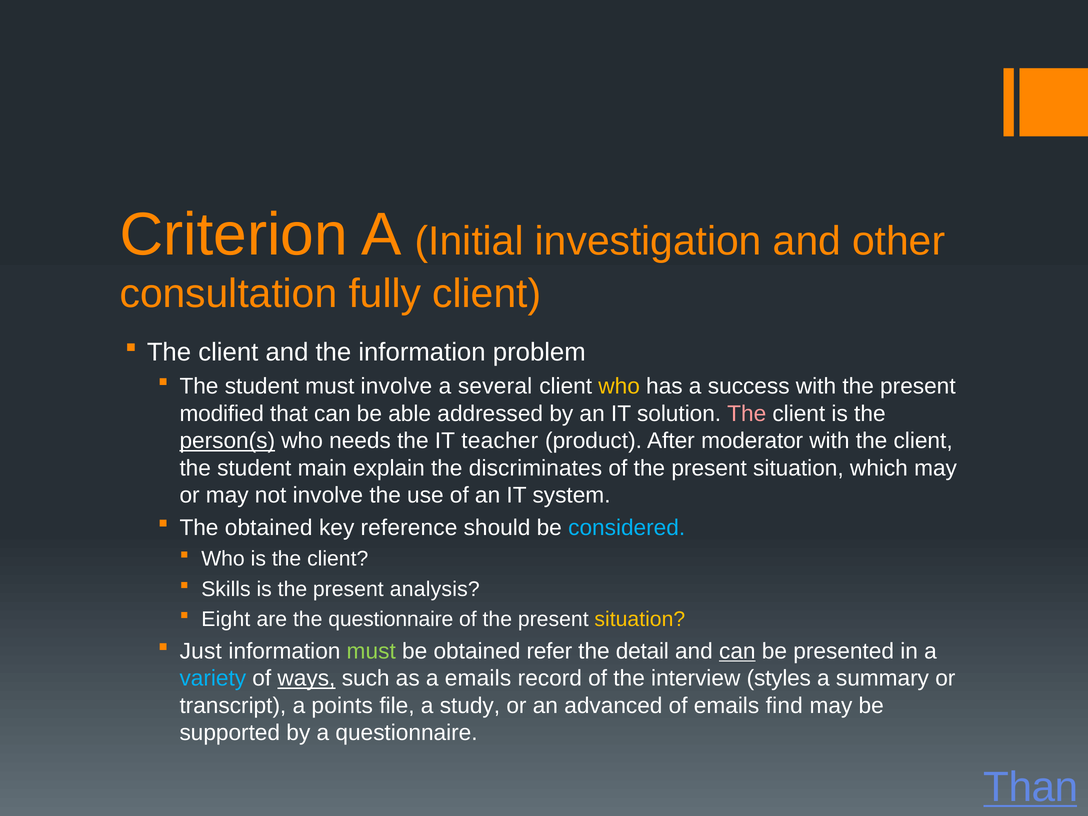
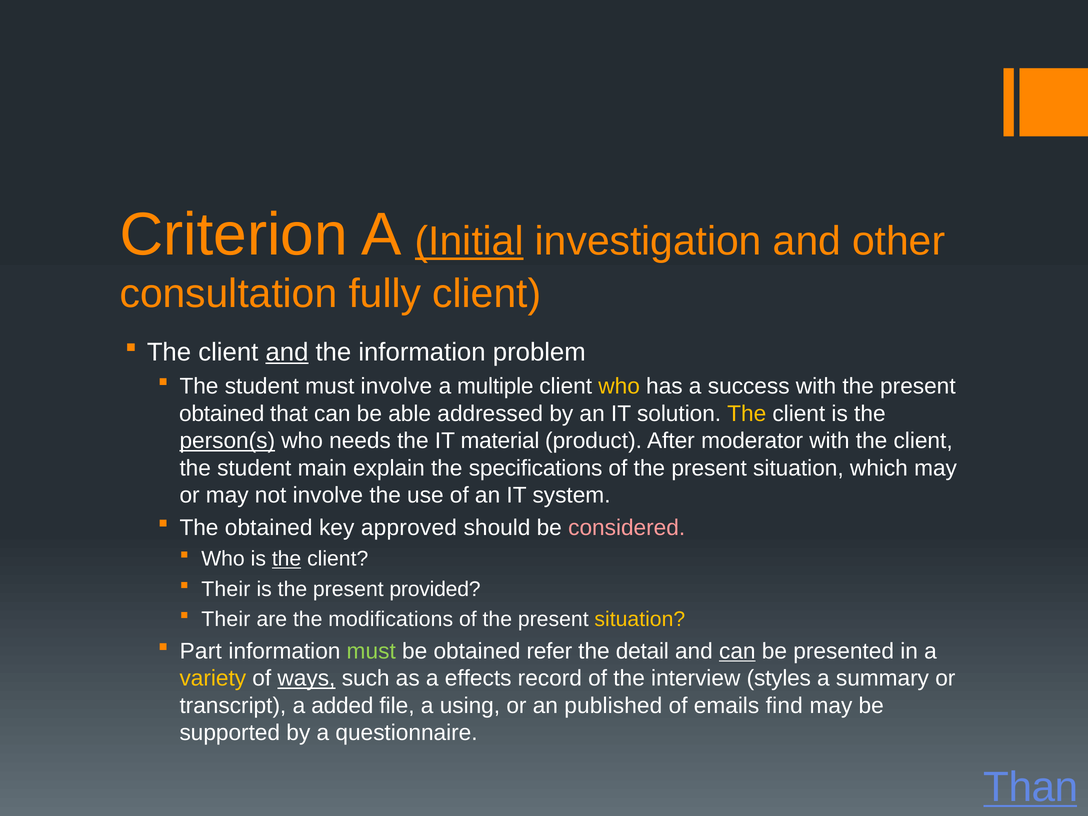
Initial underline: none -> present
and at (287, 352) underline: none -> present
several: several -> multiple
modified at (222, 414): modified -> obtained
The at (747, 414) colour: pink -> yellow
teacher: teacher -> material
discriminates: discriminates -> specifications
reference: reference -> approved
considered colour: light blue -> pink
the at (287, 559) underline: none -> present
Skills at (226, 589): Skills -> Their
analysis: analysis -> provided
Eight at (226, 619): Eight -> Their
the questionnaire: questionnaire -> modifications
Just: Just -> Part
variety colour: light blue -> yellow
a emails: emails -> effects
points: points -> added
study: study -> using
advanced: advanced -> published
